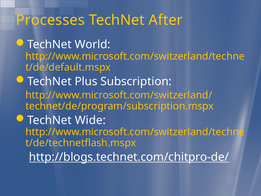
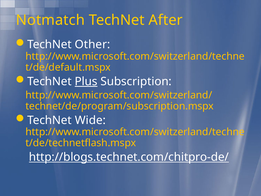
Processes: Processes -> Notmatch
World: World -> Other
Plus underline: none -> present
